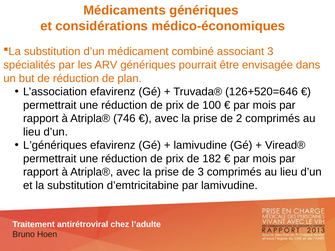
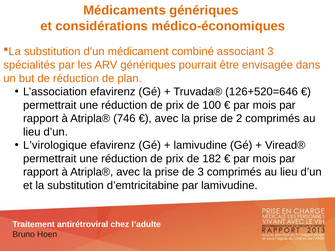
L’génériques: L’génériques -> L’virologique
